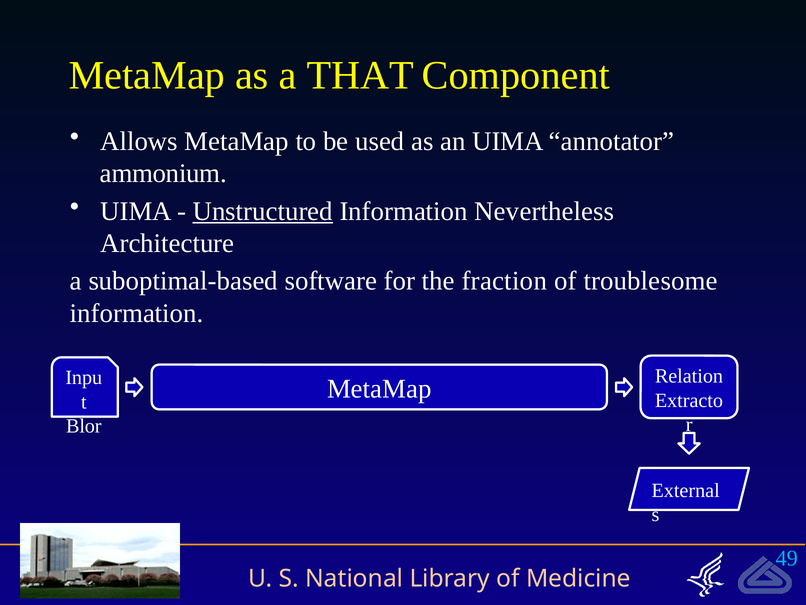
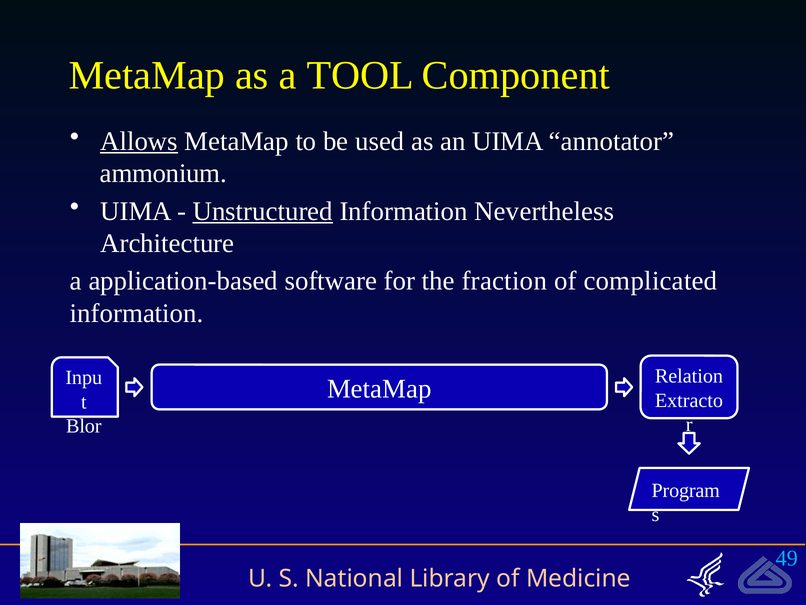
THAT: THAT -> TOOL
Allows underline: none -> present
suboptimal-based: suboptimal-based -> application-based
troublesome: troublesome -> complicated
External: External -> Program
